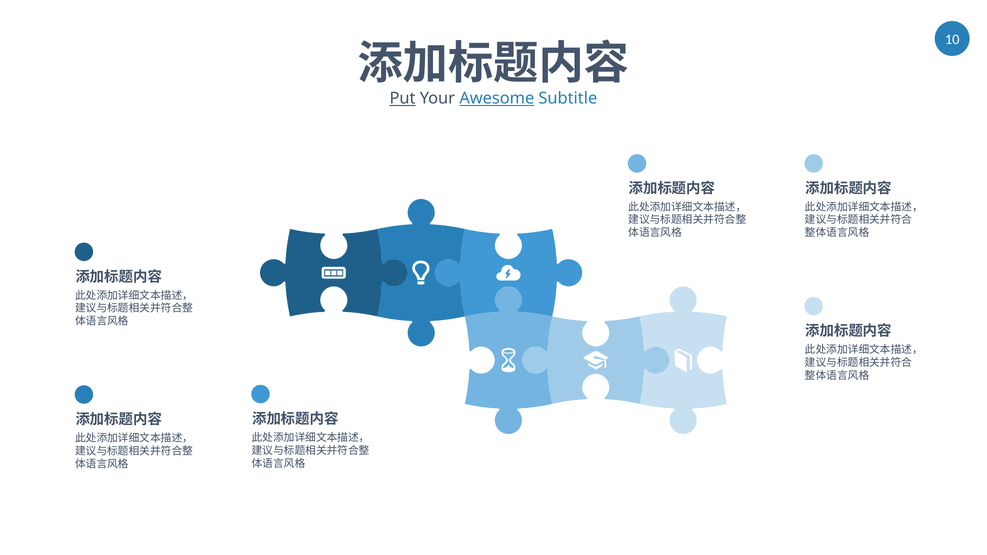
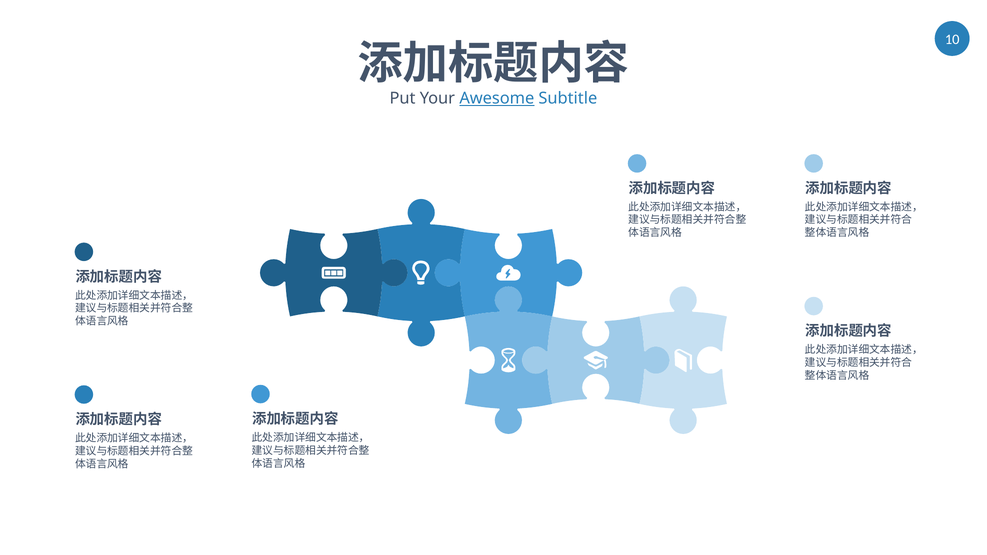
Put underline: present -> none
